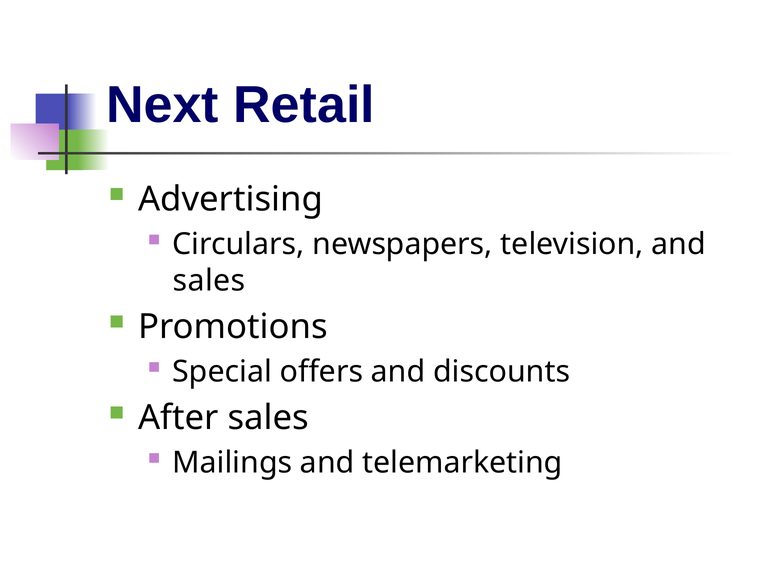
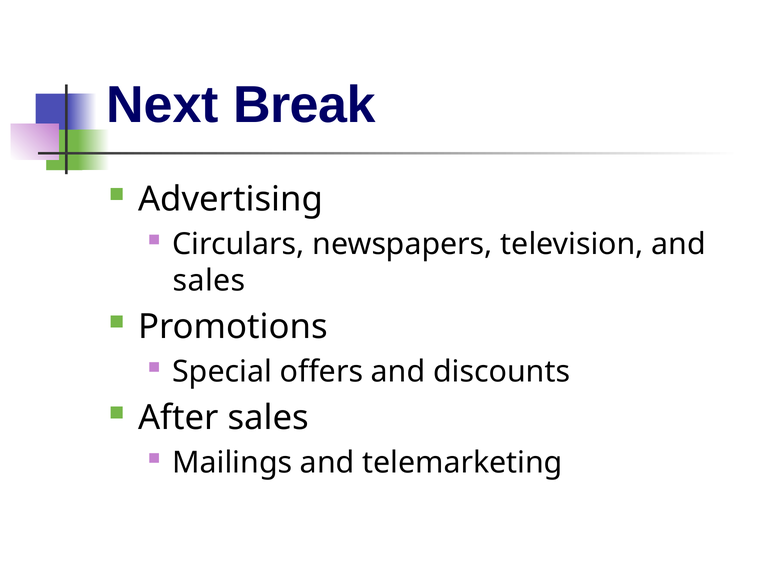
Retail: Retail -> Break
